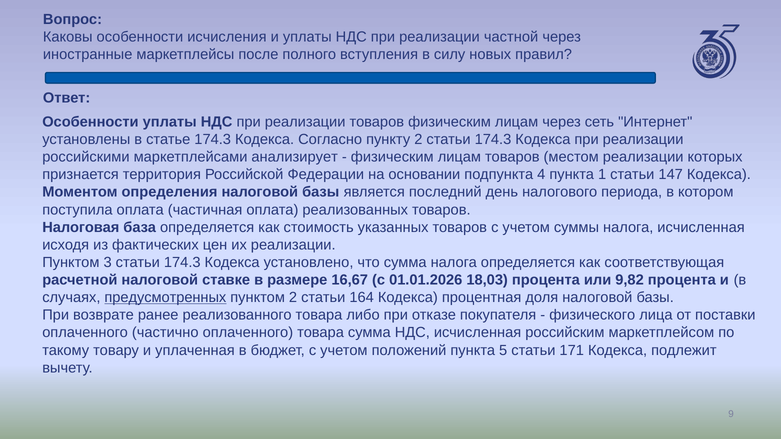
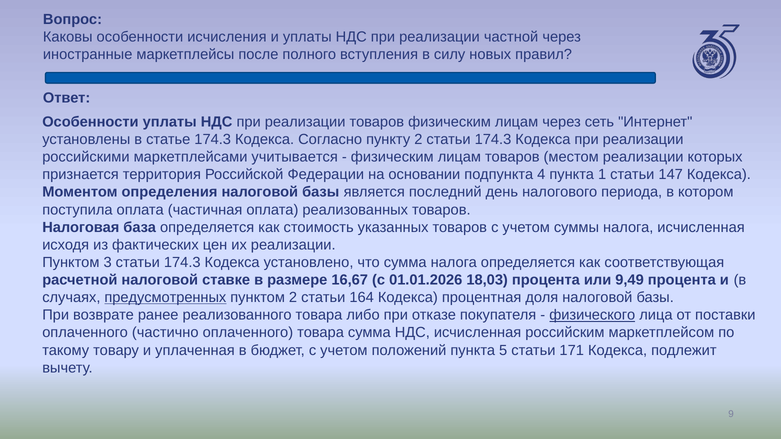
анализирует: анализирует -> учитывается
9,82: 9,82 -> 9,49
физического underline: none -> present
